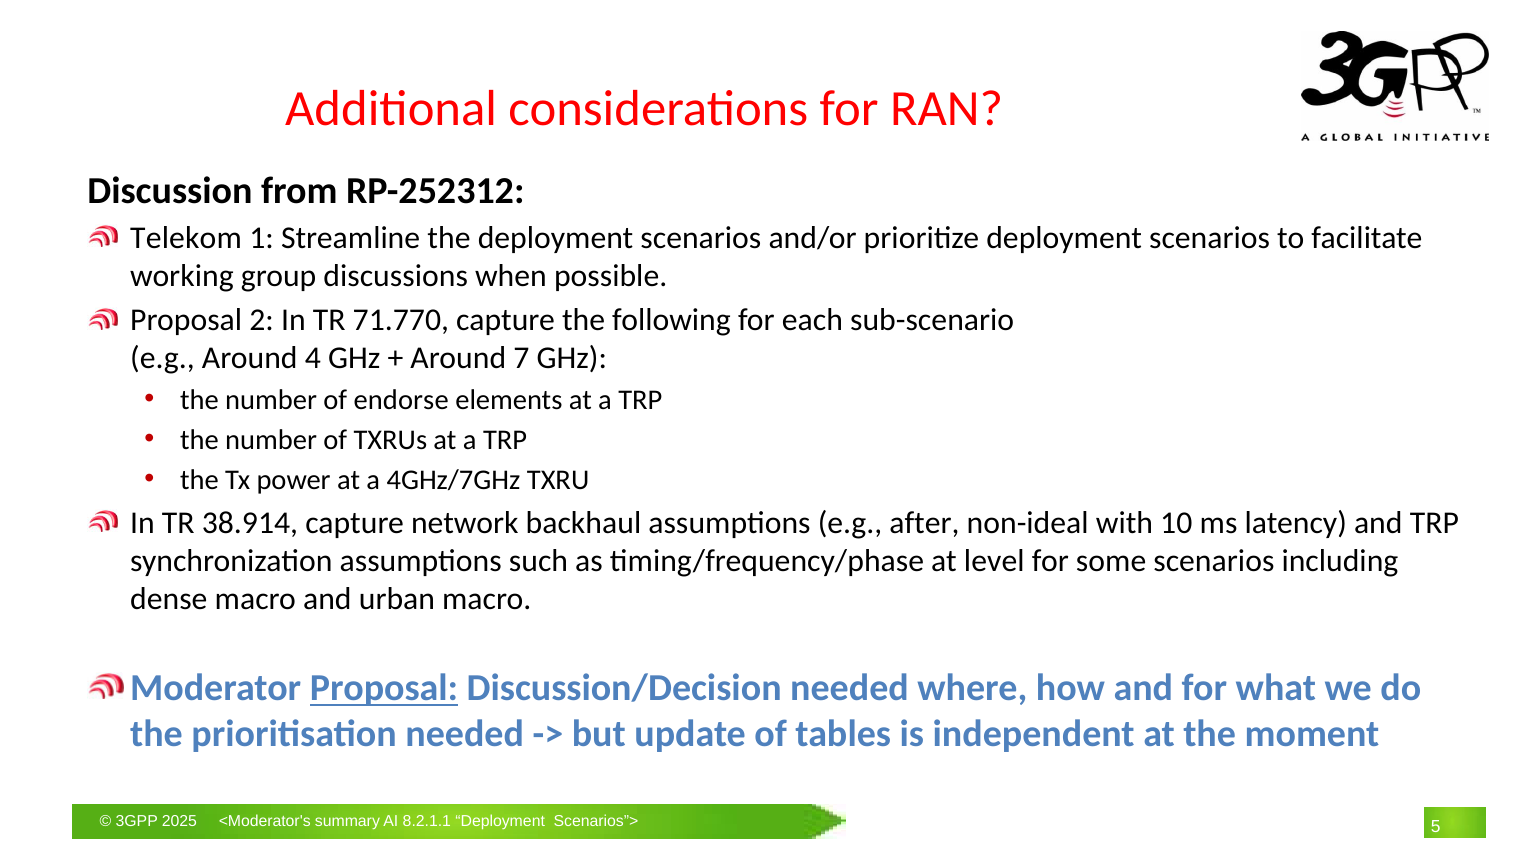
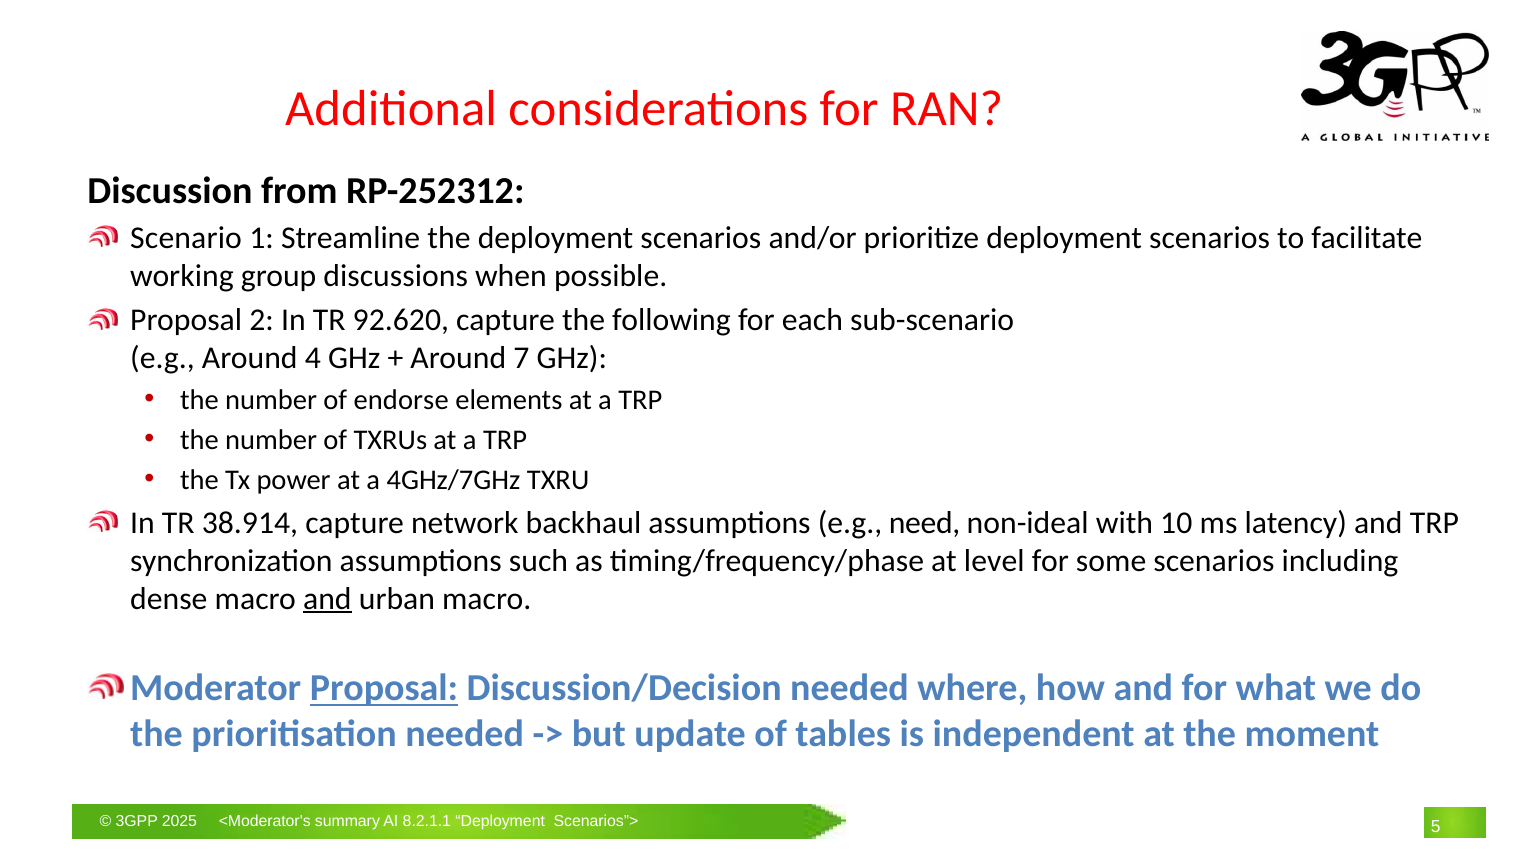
Telekom: Telekom -> Scenario
71.770: 71.770 -> 92.620
after: after -> need
and at (327, 599) underline: none -> present
